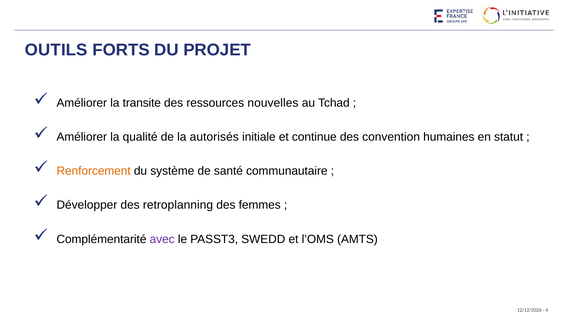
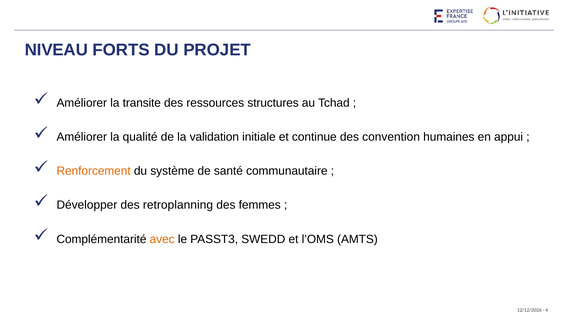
OUTILS: OUTILS -> NIVEAU
nouvelles: nouvelles -> structures
autorisés: autorisés -> validation
statut: statut -> appui
avec colour: purple -> orange
